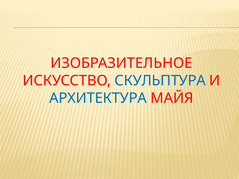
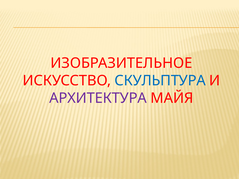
АРХИТЕКТУРА colour: blue -> purple
